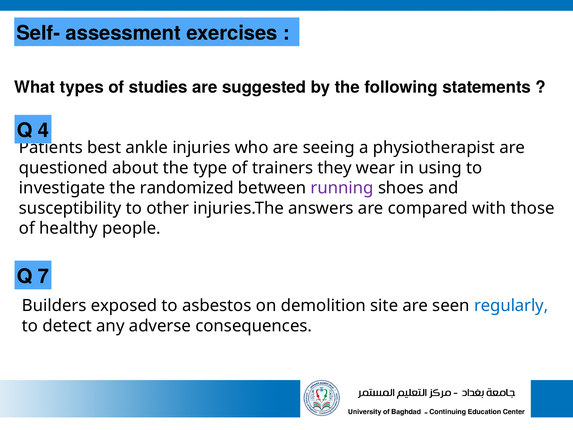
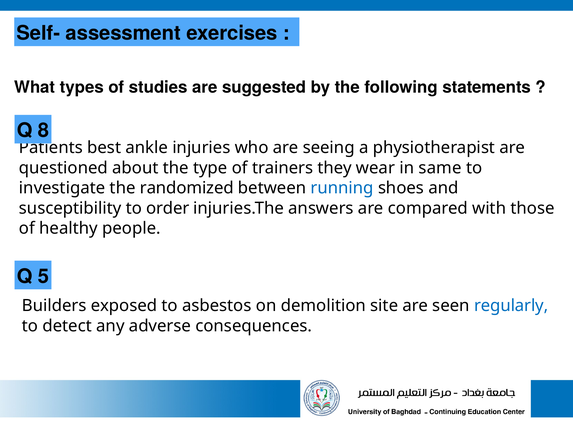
4: 4 -> 8
using: using -> same
running colour: purple -> blue
other: other -> order
7: 7 -> 5
